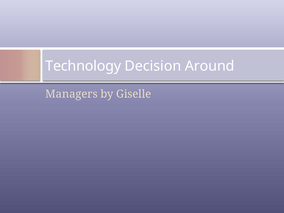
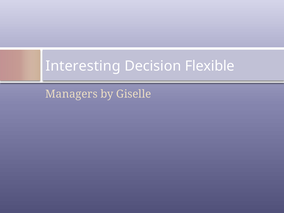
Technology: Technology -> Interesting
Around: Around -> Flexible
